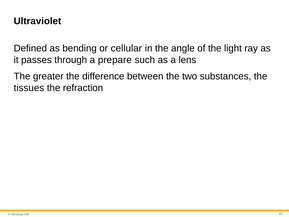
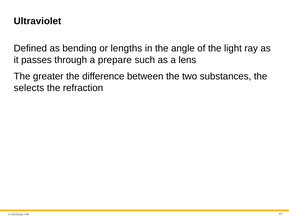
cellular: cellular -> lengths
tissues: tissues -> selects
